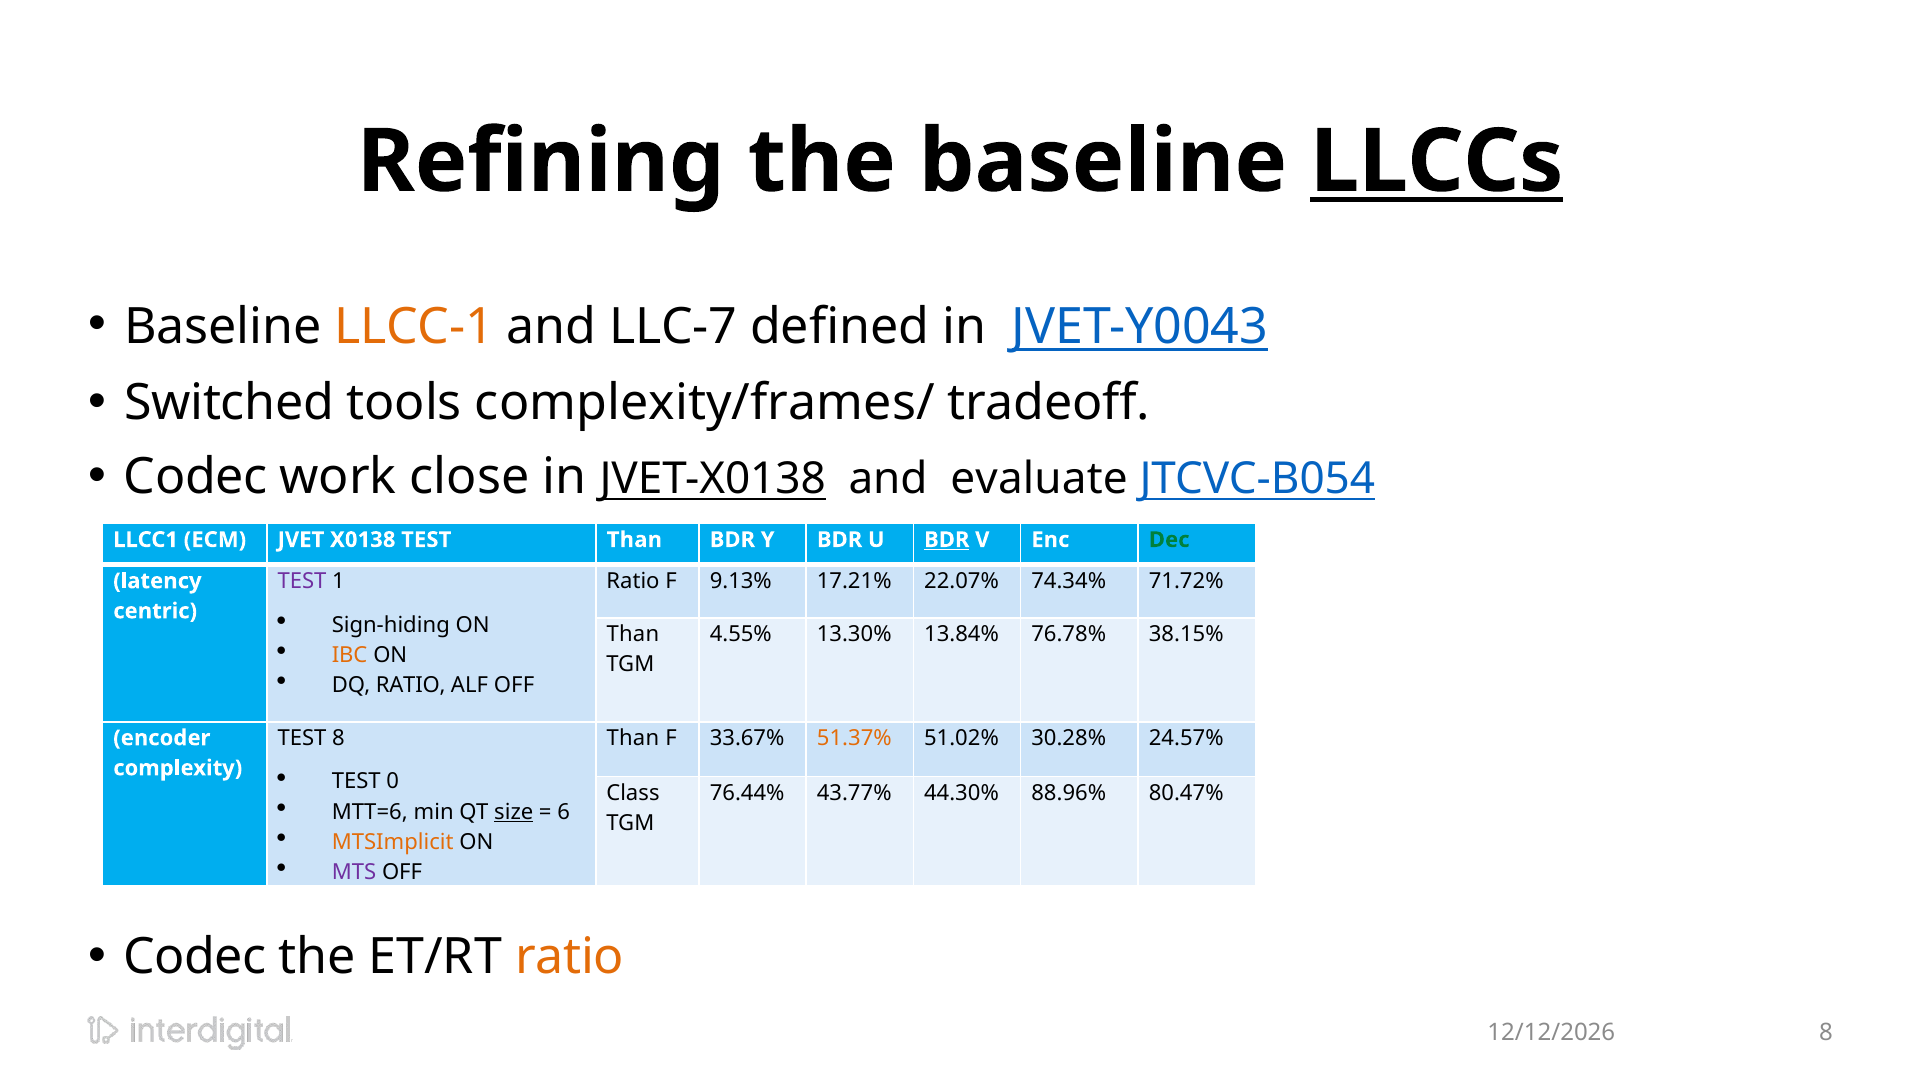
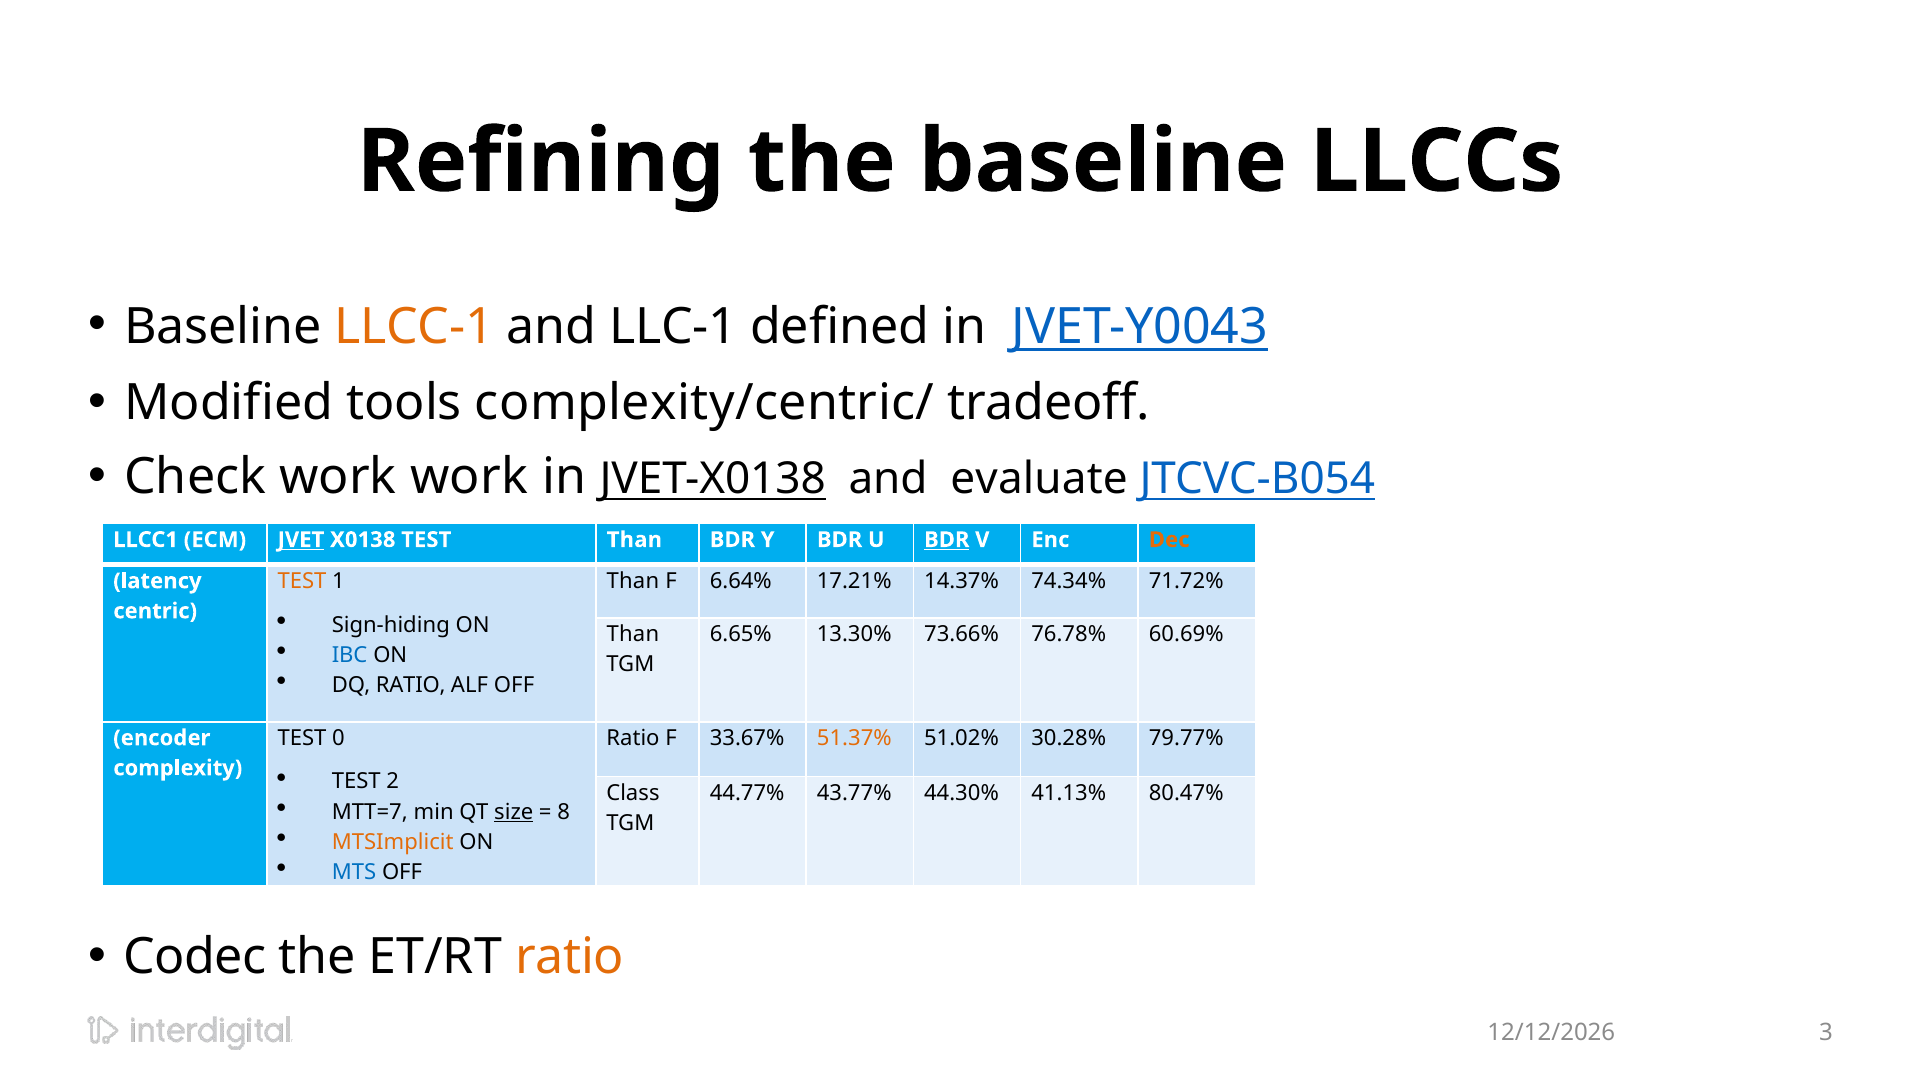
LLCCs underline: present -> none
LLC-7: LLC-7 -> LLC-1
Switched: Switched -> Modified
complexity/frames/: complexity/frames/ -> complexity/centric/
Codec at (196, 477): Codec -> Check
work close: close -> work
JVET underline: none -> present
Dec colour: green -> orange
TEST at (302, 581) colour: purple -> orange
Ratio at (633, 581): Ratio -> Than
9.13%: 9.13% -> 6.64%
22.07%: 22.07% -> 14.37%
4.55%: 4.55% -> 6.65%
13.84%: 13.84% -> 73.66%
38.15%: 38.15% -> 60.69%
IBC colour: orange -> blue
TEST 8: 8 -> 0
Than at (633, 738): Than -> Ratio
24.57%: 24.57% -> 79.77%
0: 0 -> 2
76.44%: 76.44% -> 44.77%
88.96%: 88.96% -> 41.13%
MTT=6: MTT=6 -> MTT=7
6: 6 -> 8
MTS colour: purple -> blue
8 at (1826, 1032): 8 -> 3
